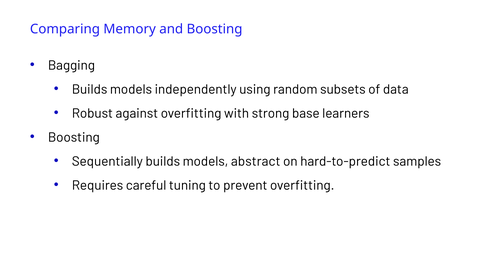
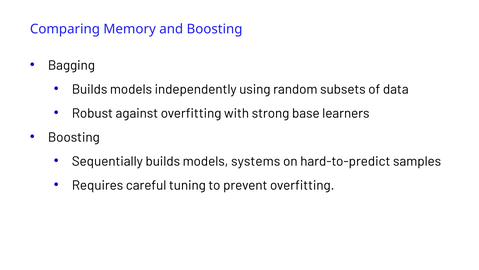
abstract: abstract -> systems
